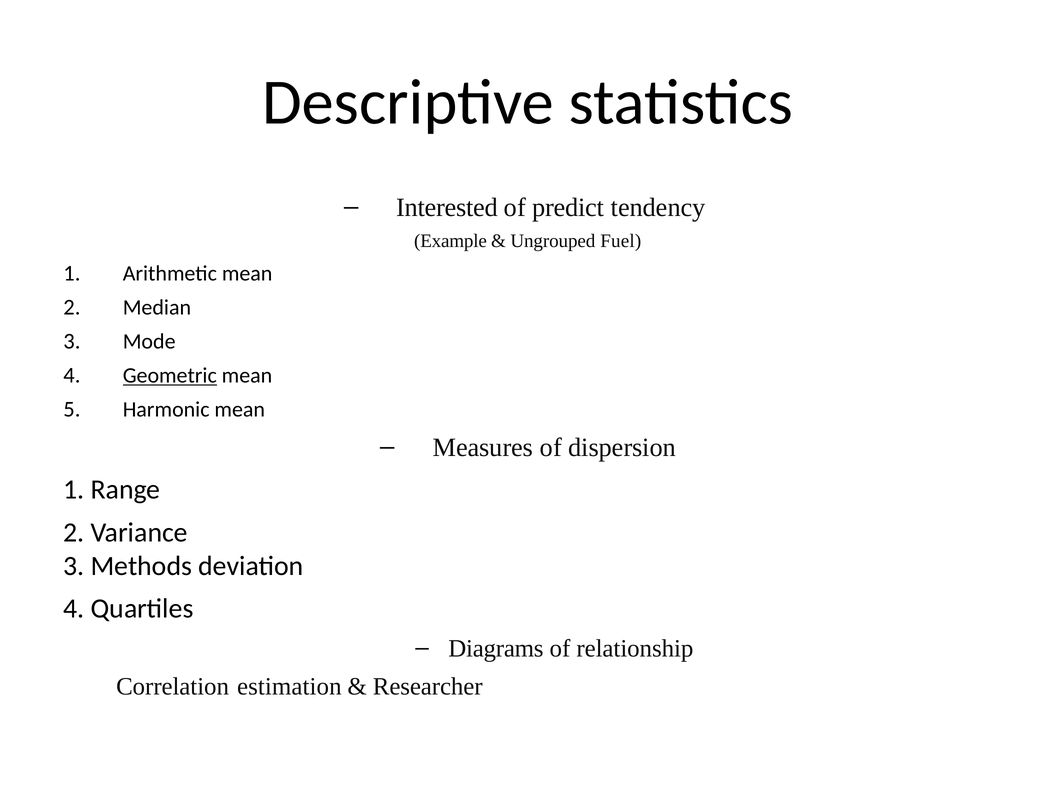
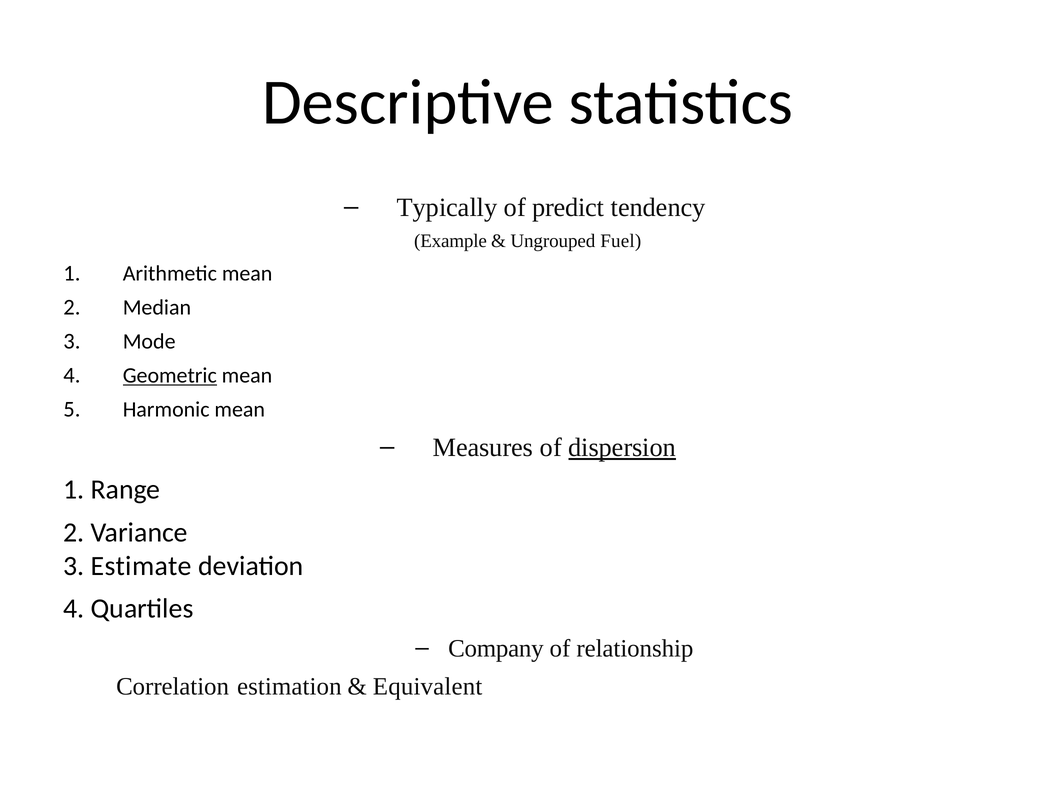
Interested: Interested -> Typically
dispersion underline: none -> present
Methods: Methods -> Estimate
Diagrams: Diagrams -> Company
Researcher: Researcher -> Equivalent
